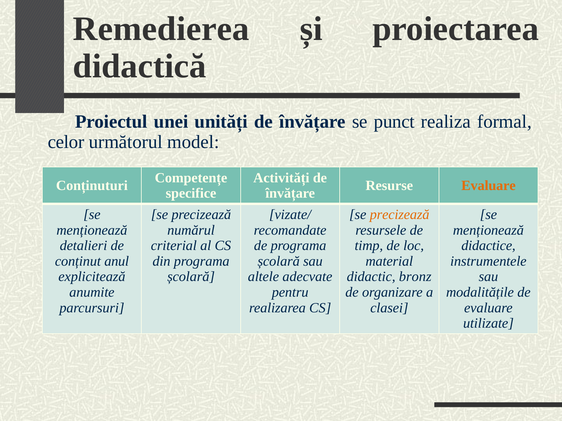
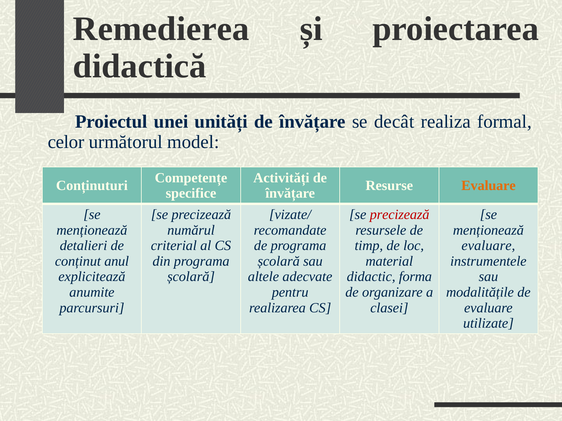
punct: punct -> decât
precizează at (400, 215) colour: orange -> red
didactice at (488, 246): didactice -> evaluare
bronz: bronz -> forma
